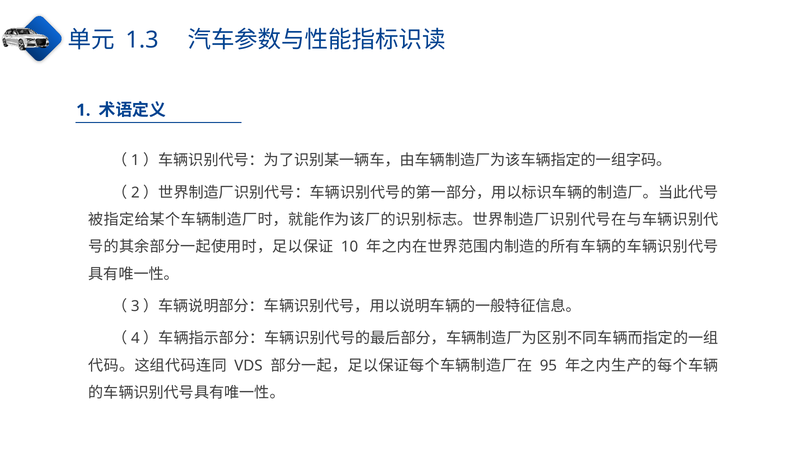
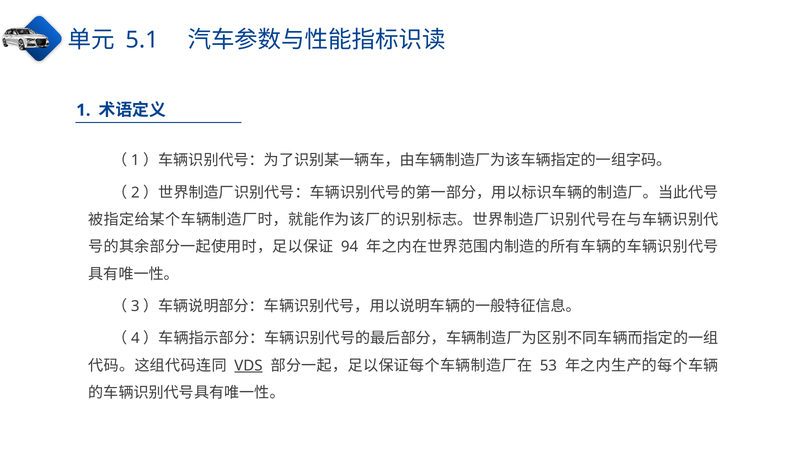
1.3: 1.3 -> 5.1
10: 10 -> 94
VDS underline: none -> present
95: 95 -> 53
